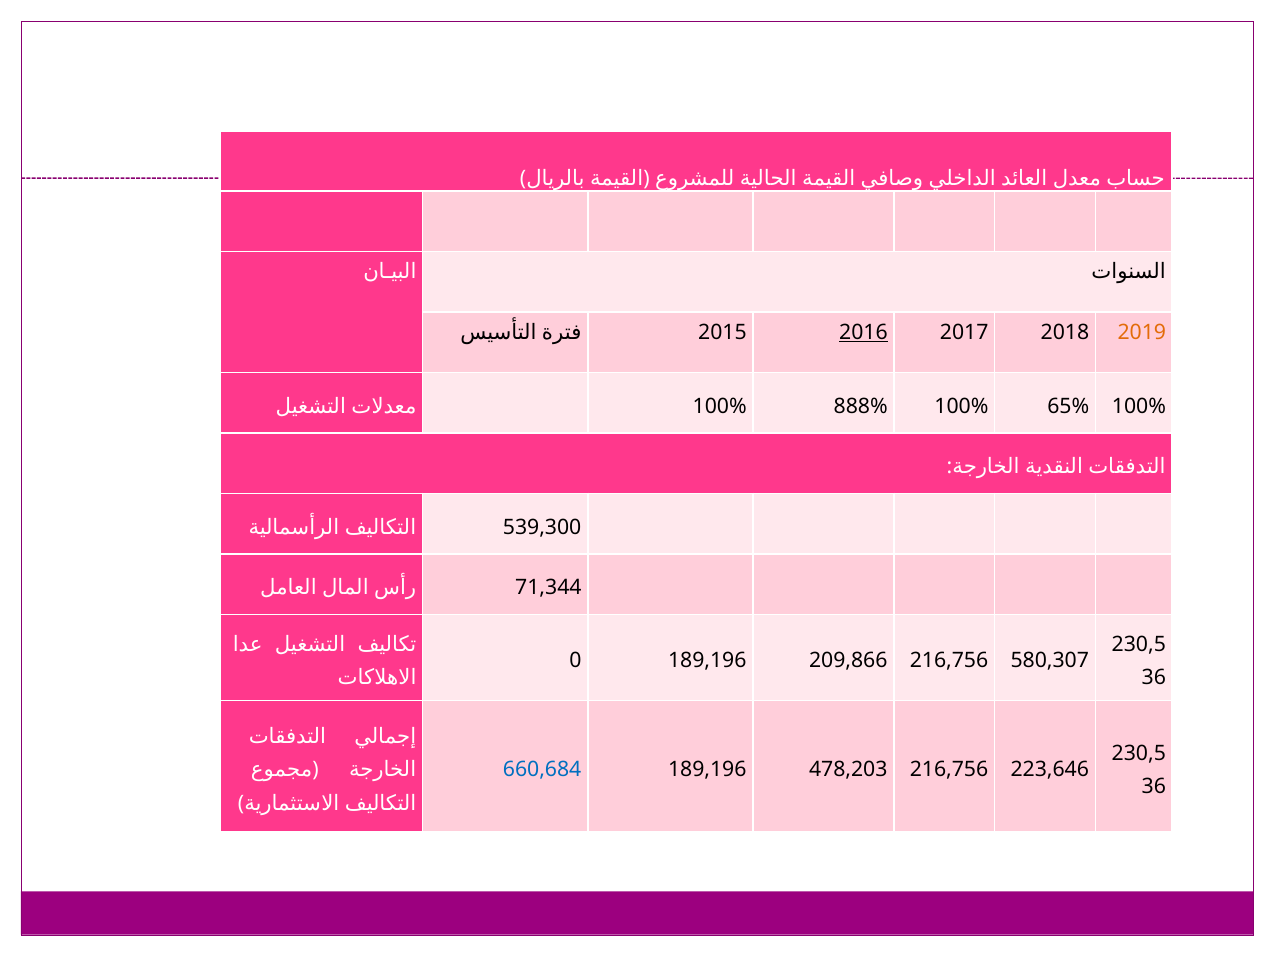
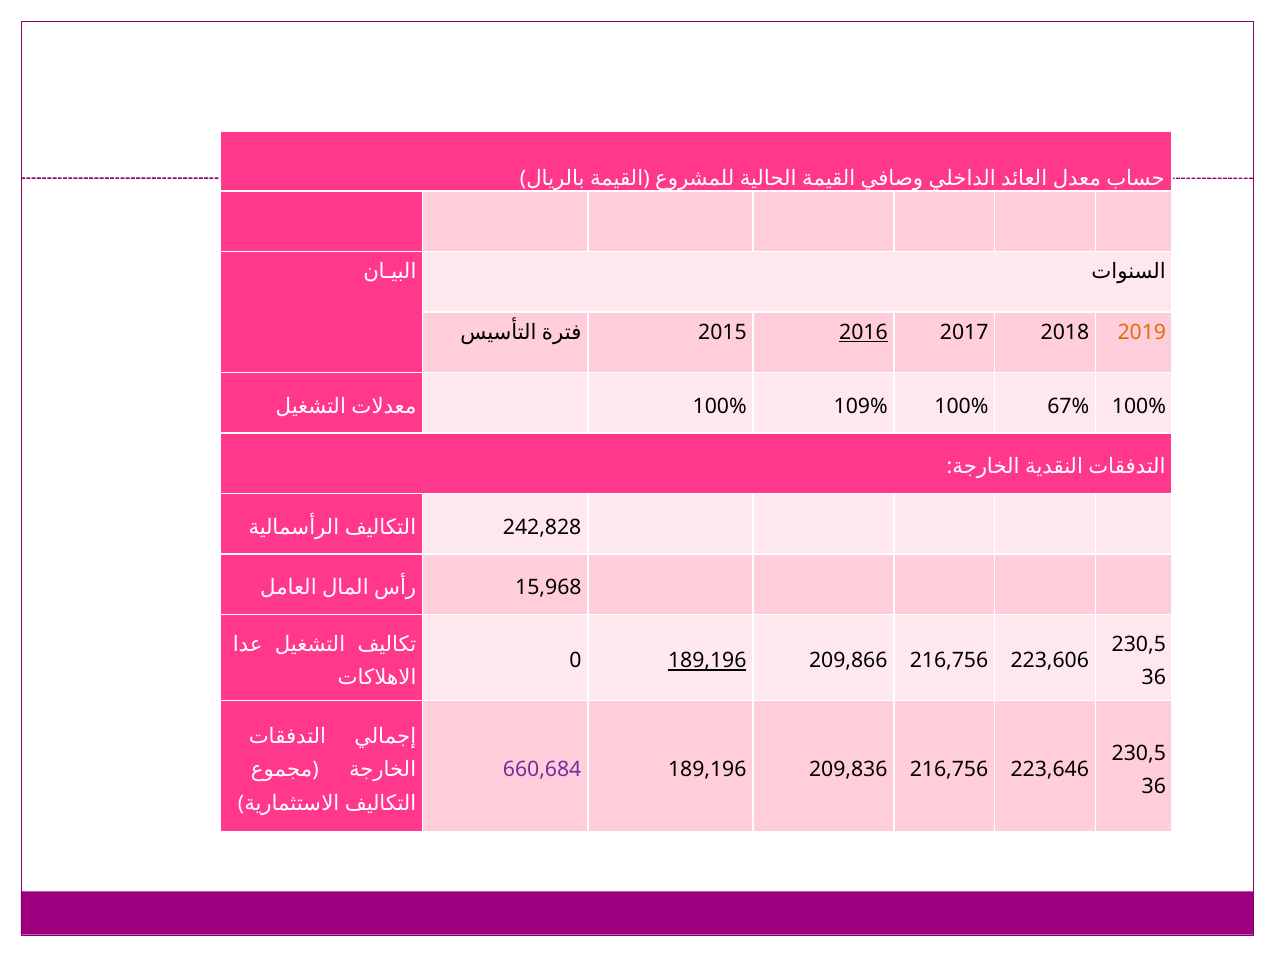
888%: 888% -> 109%
65%: 65% -> 67%
539,300: 539,300 -> 242,828
71,344: 71,344 -> 15,968
189,196 at (707, 661) underline: none -> present
580,307: 580,307 -> 223,606
660,684 colour: blue -> purple
478,203: 478,203 -> 209,836
